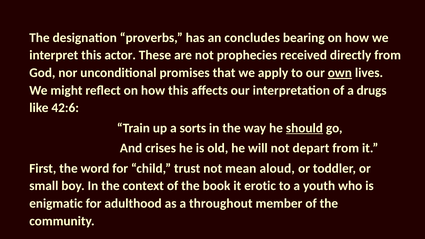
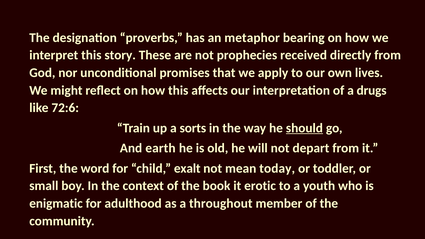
concludes: concludes -> metaphor
actor: actor -> story
own underline: present -> none
42:6: 42:6 -> 72:6
crises: crises -> earth
trust: trust -> exalt
aloud: aloud -> today
